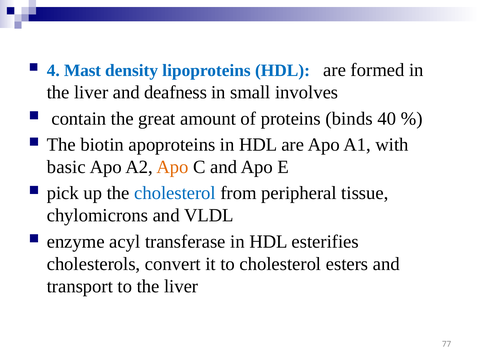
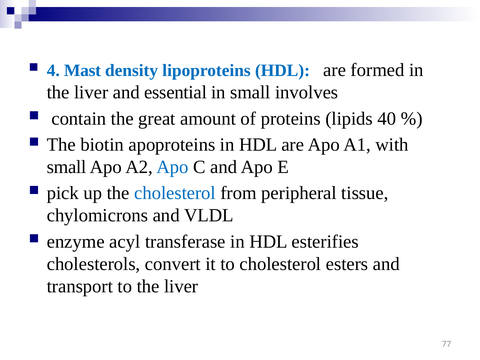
deafness: deafness -> essential
binds: binds -> lipids
basic at (66, 167): basic -> small
Apo at (173, 167) colour: orange -> blue
